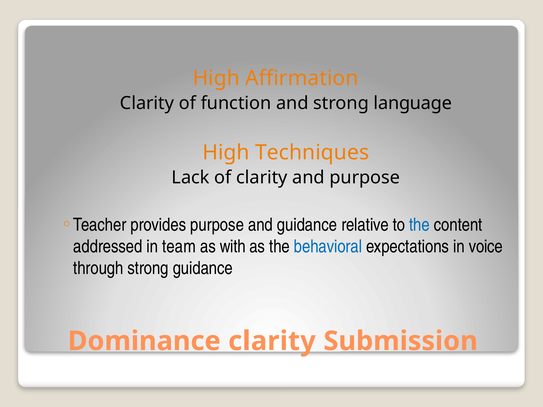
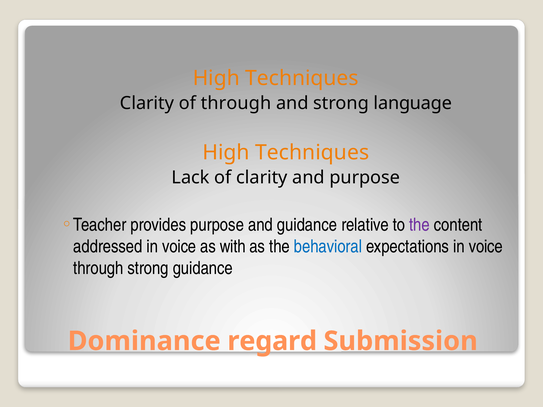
Affirmation at (302, 78): Affirmation -> Techniques
of function: function -> through
the at (419, 225) colour: blue -> purple
addressed in team: team -> voice
Dominance clarity: clarity -> regard
